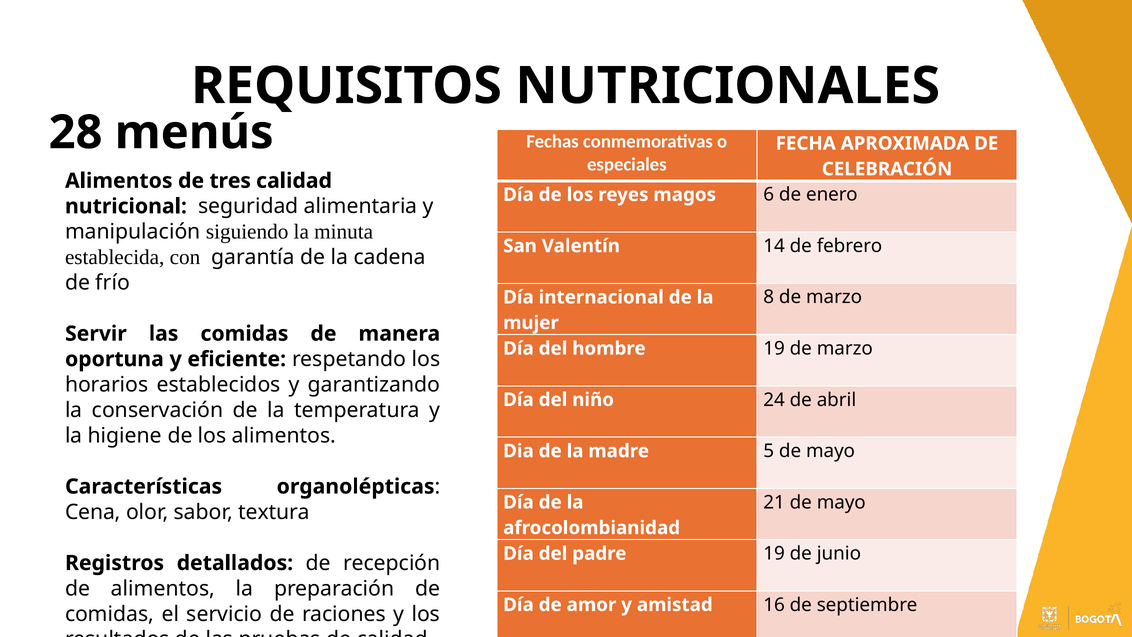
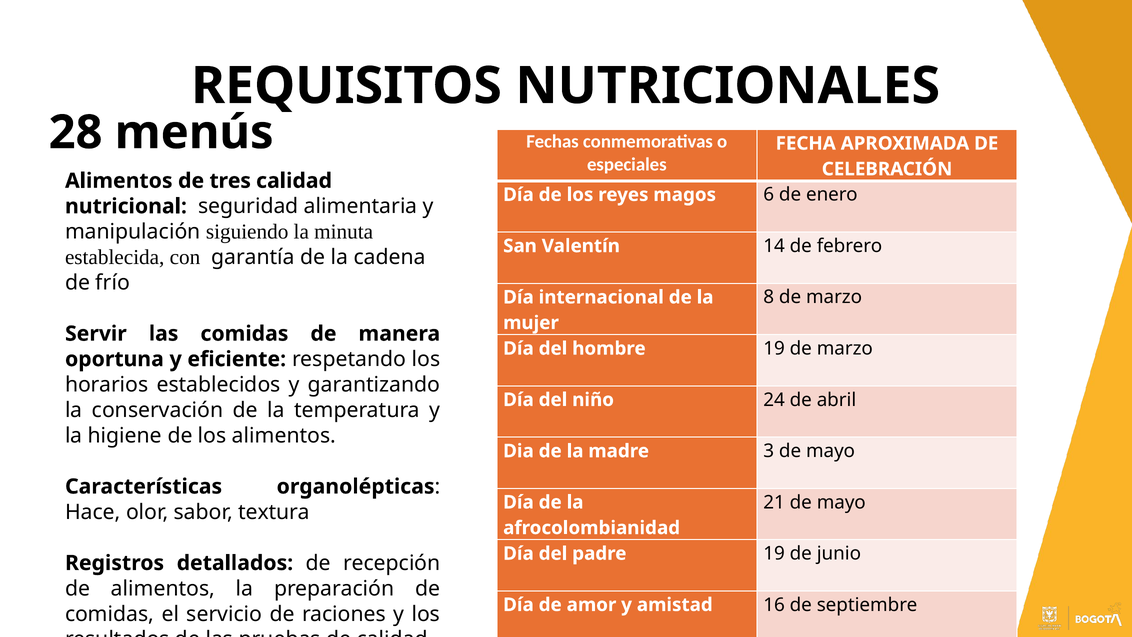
5: 5 -> 3
Cena: Cena -> Hace
